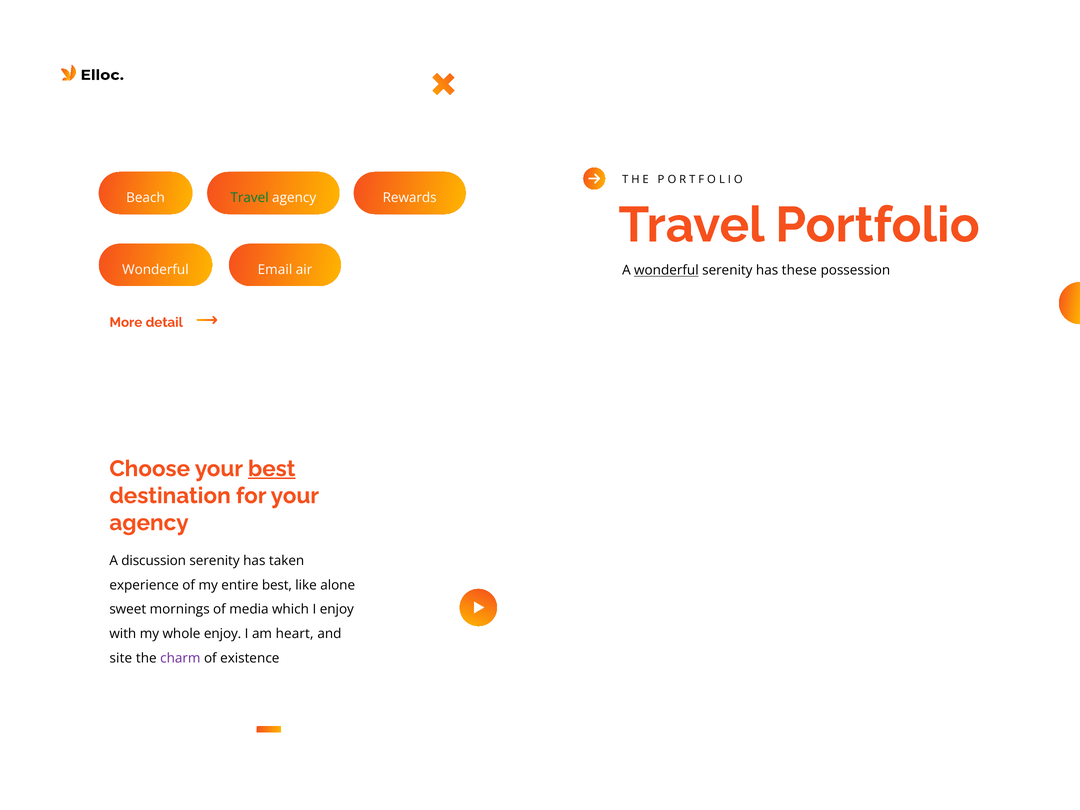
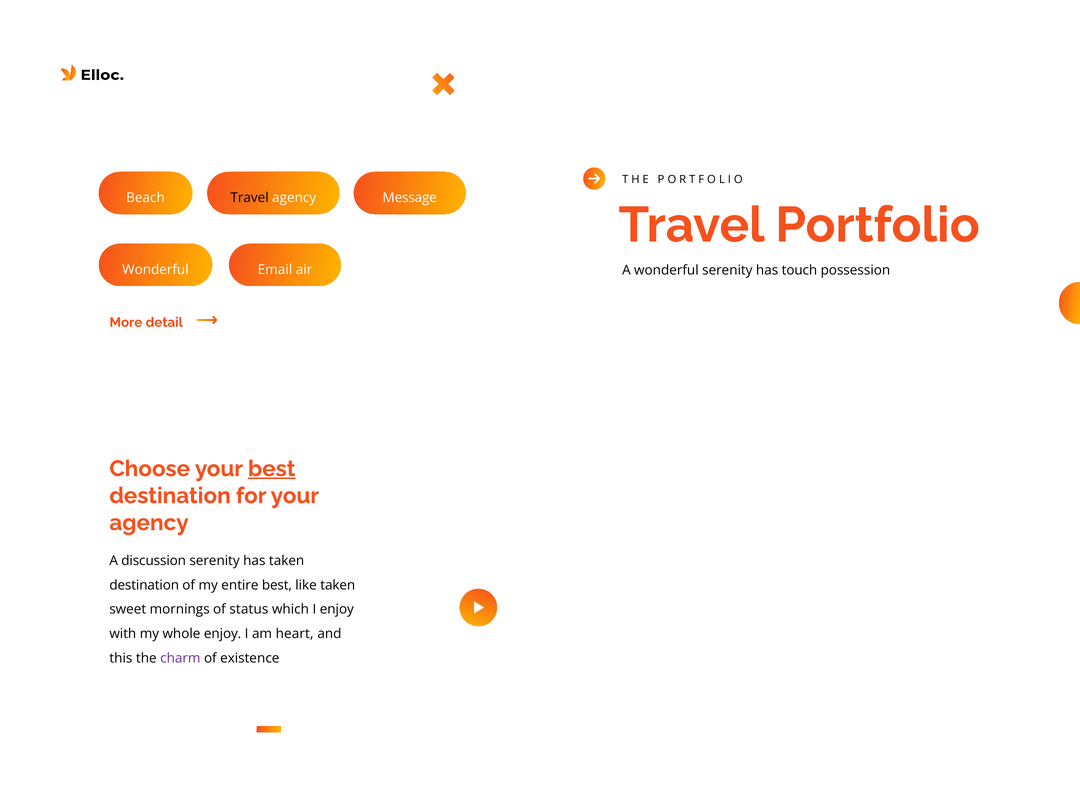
Travel at (250, 198) colour: green -> black
Rewards: Rewards -> Message
wonderful at (666, 271) underline: present -> none
these: these -> touch
experience at (144, 585): experience -> destination
like alone: alone -> taken
media: media -> status
site: site -> this
